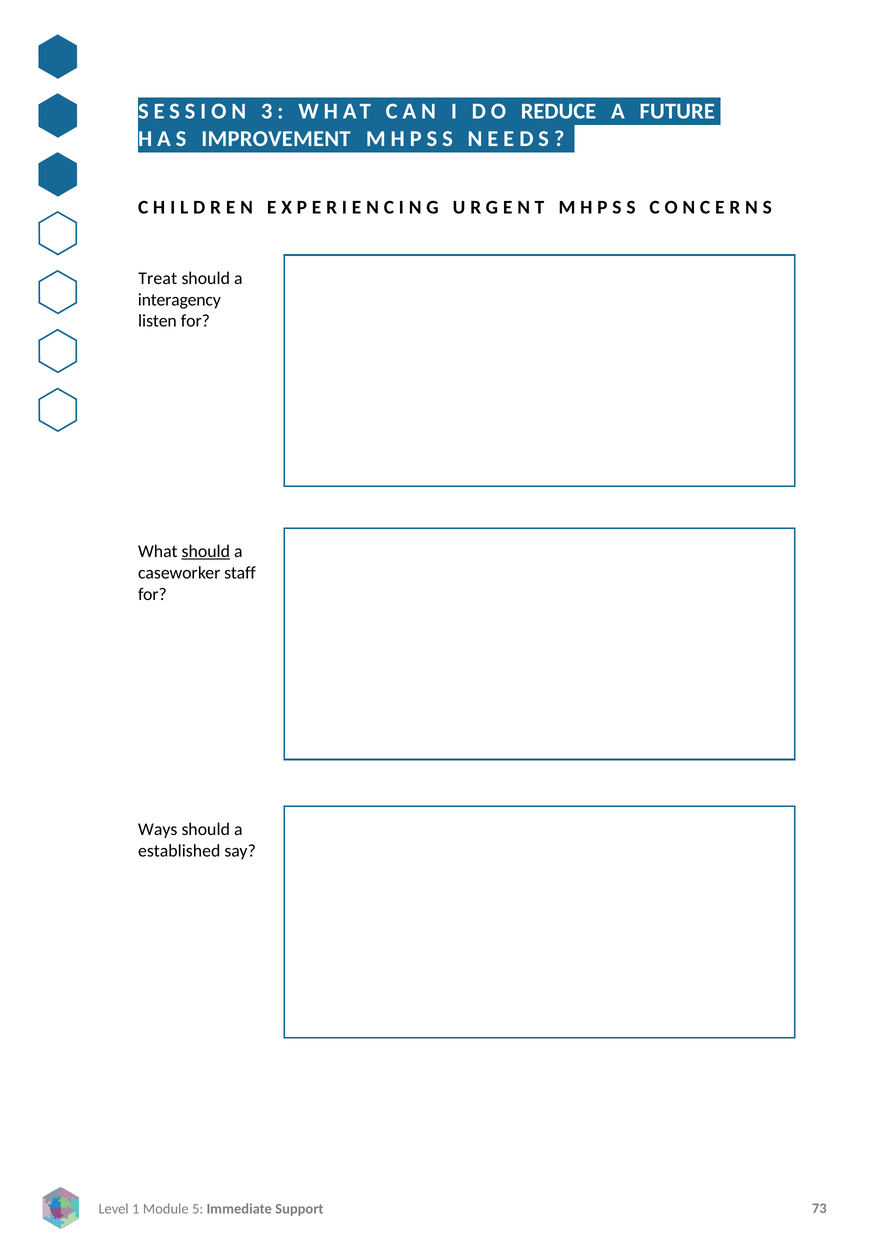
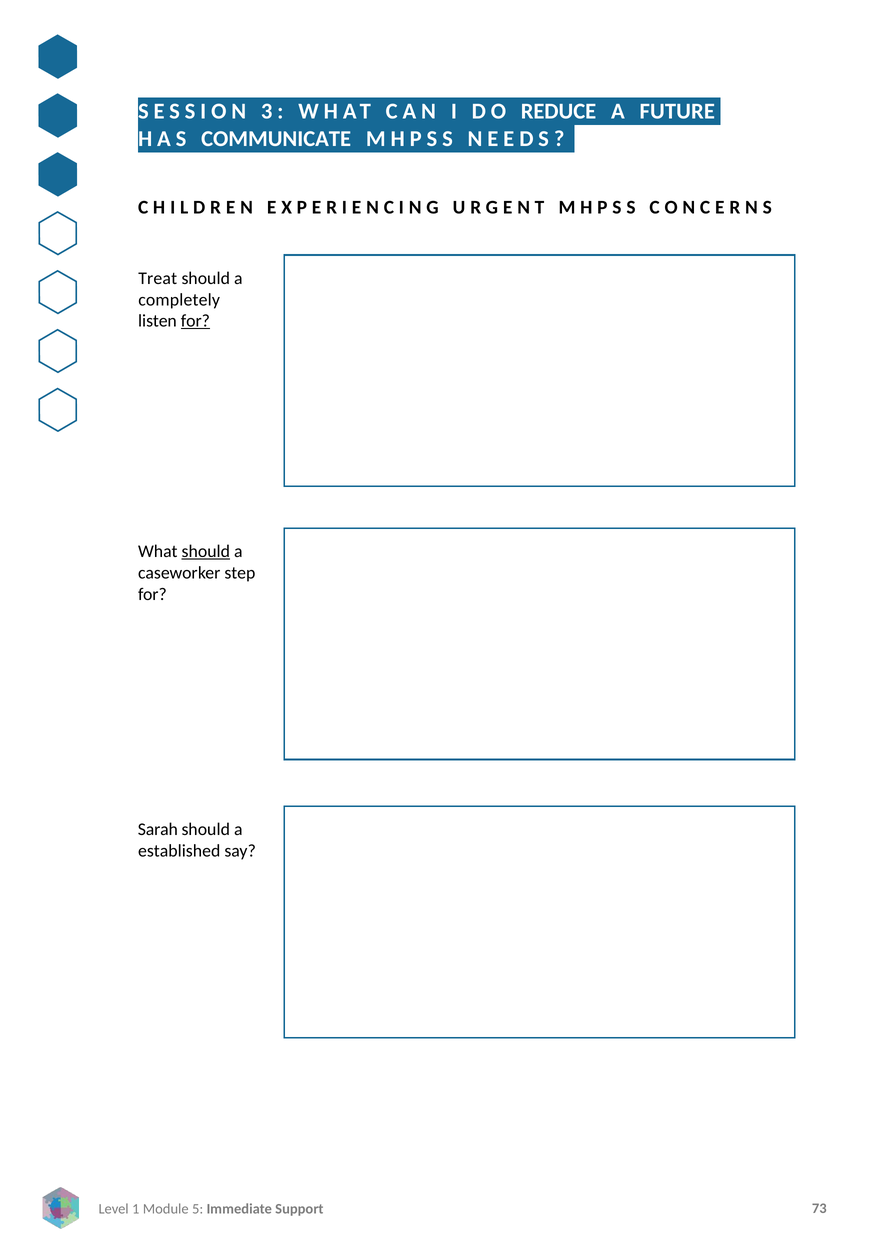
IMPROVEMENT: IMPROVEMENT -> COMMUNICATE
interagency: interagency -> completely
for at (195, 321) underline: none -> present
staff: staff -> step
Ways: Ways -> Sarah
